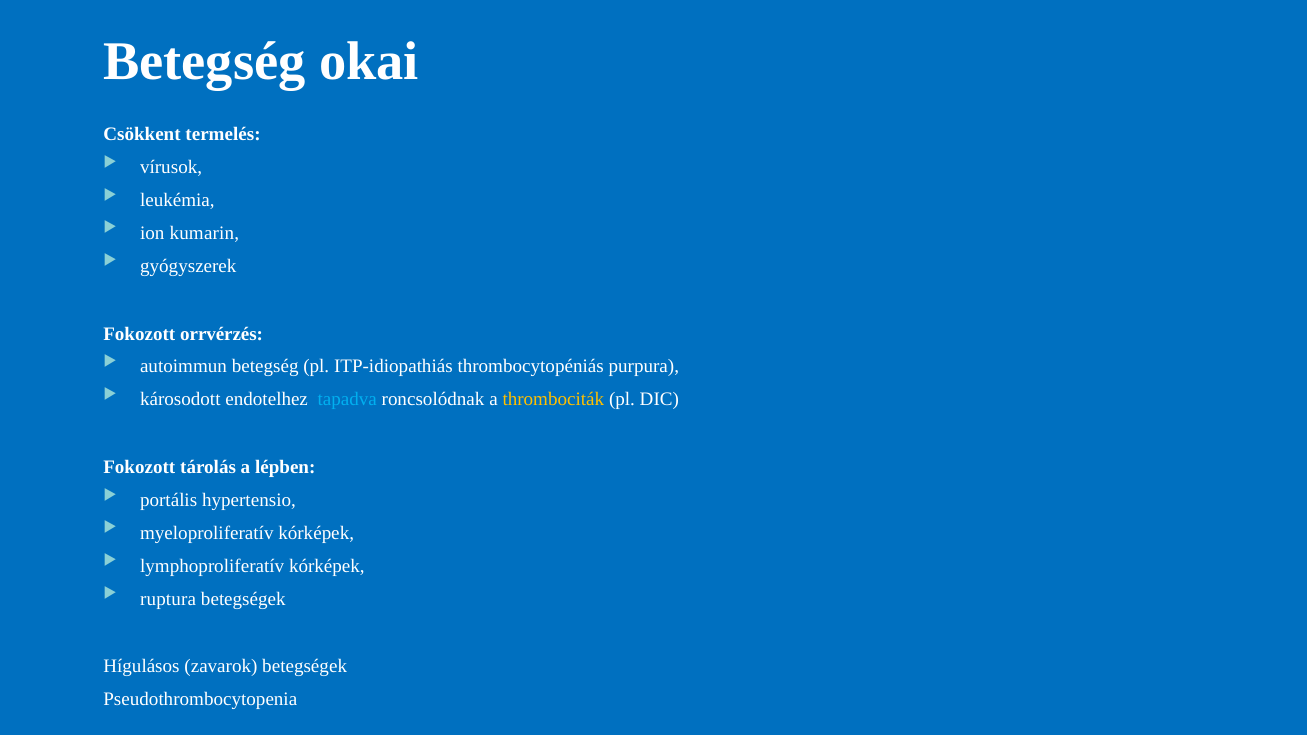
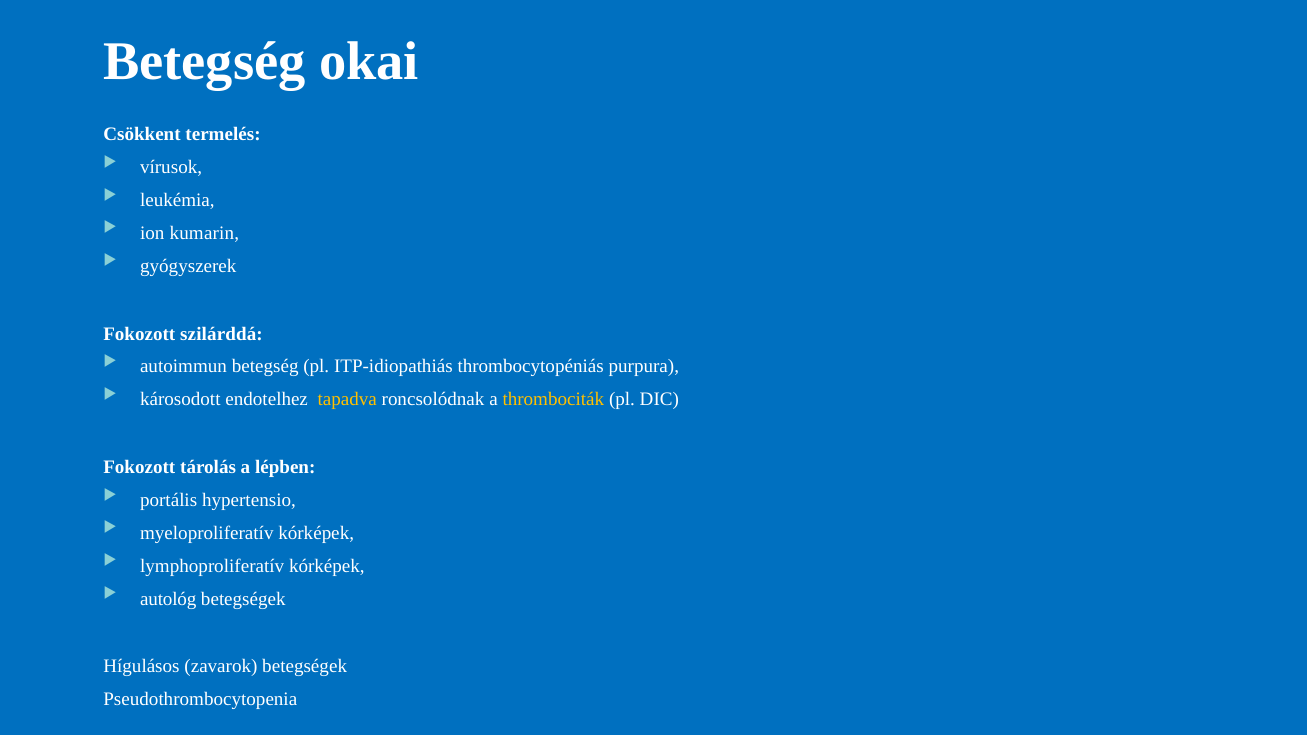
orrvérzés: orrvérzés -> szilárddá
tapadva colour: light blue -> yellow
ruptura: ruptura -> autológ
